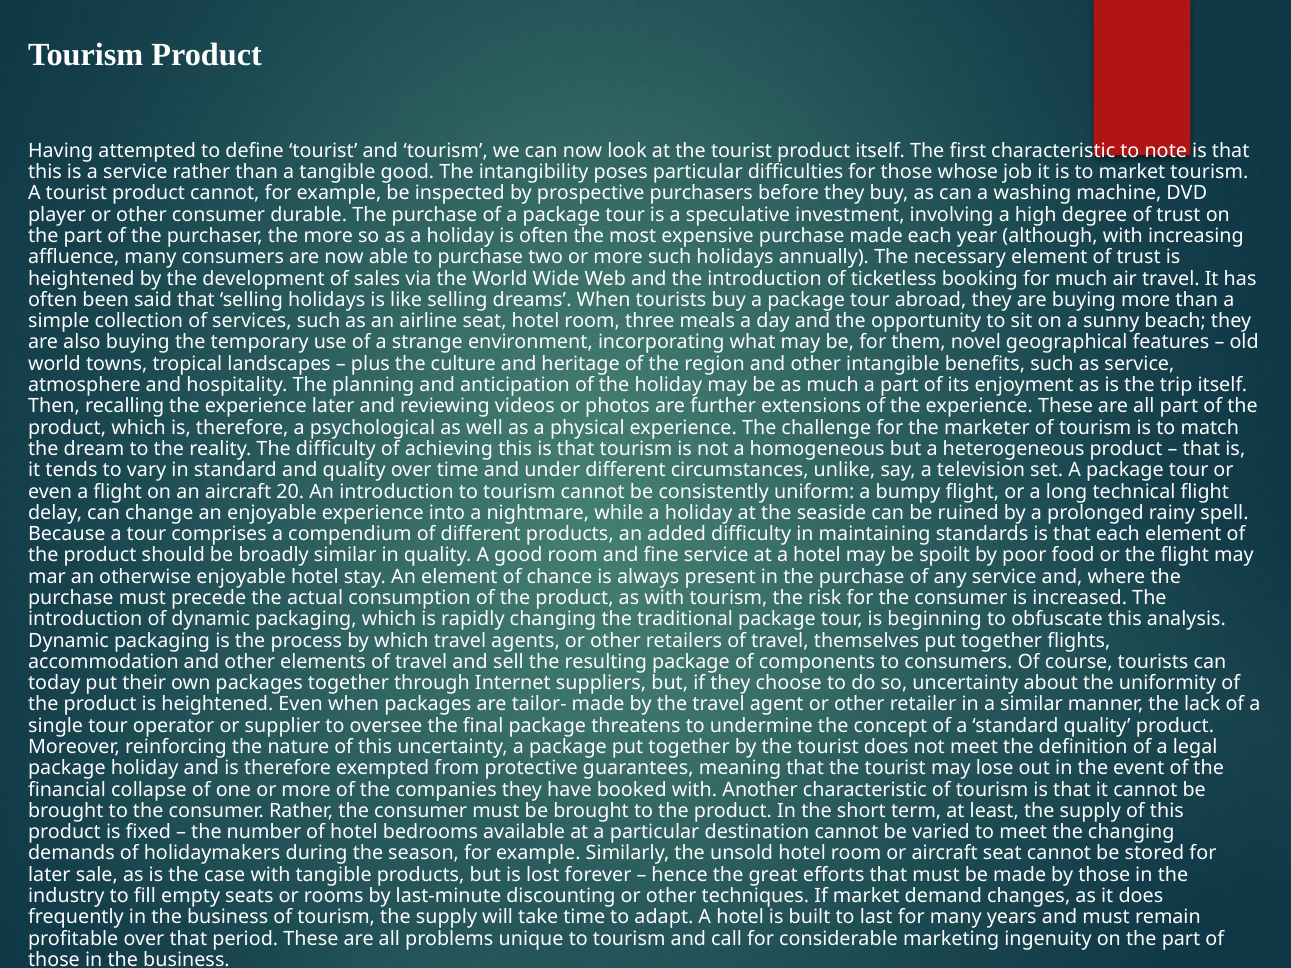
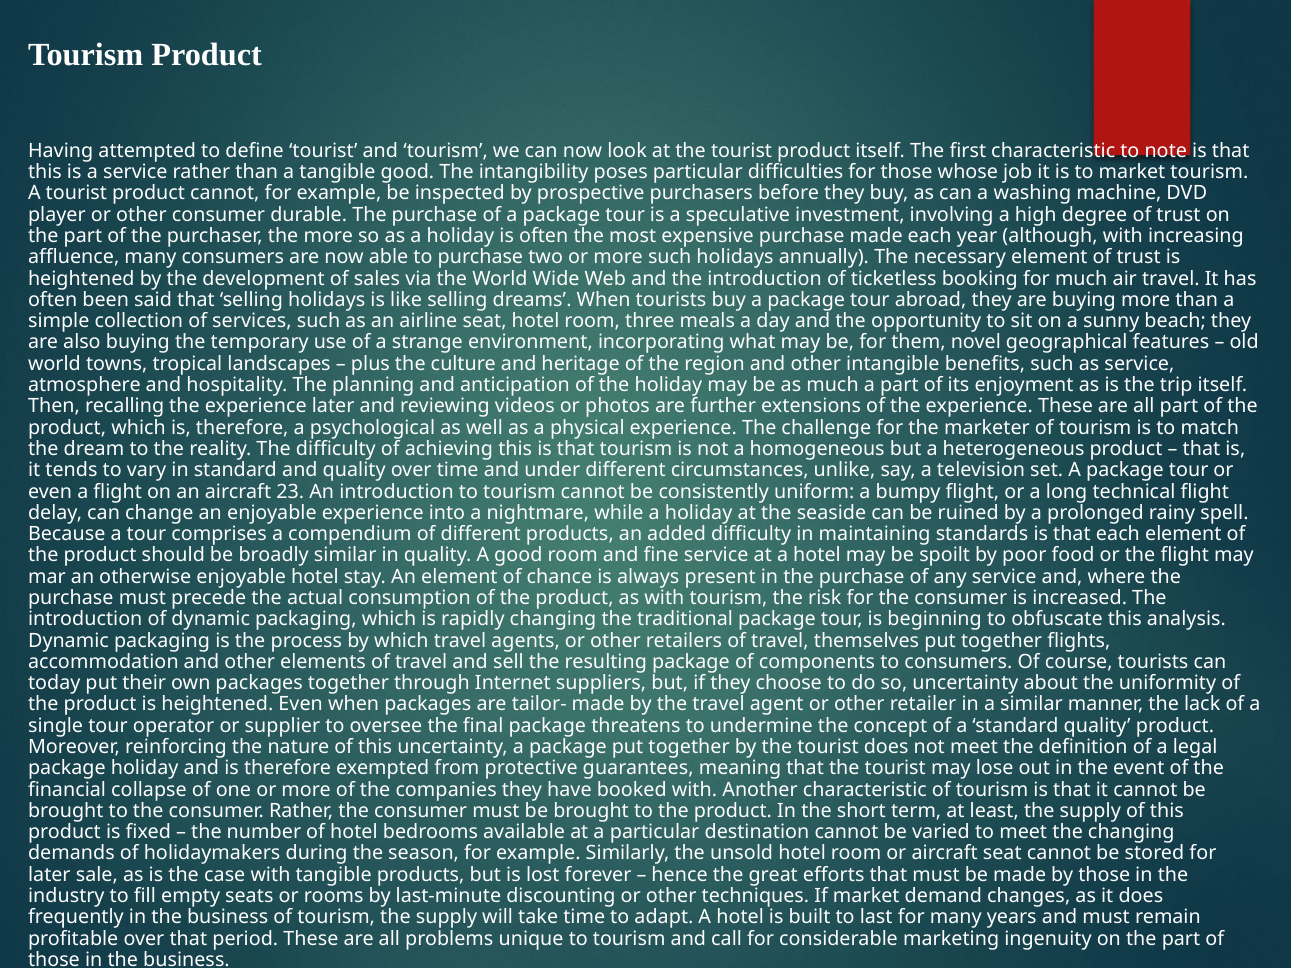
20: 20 -> 23
